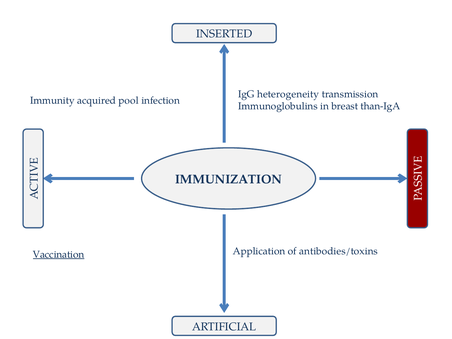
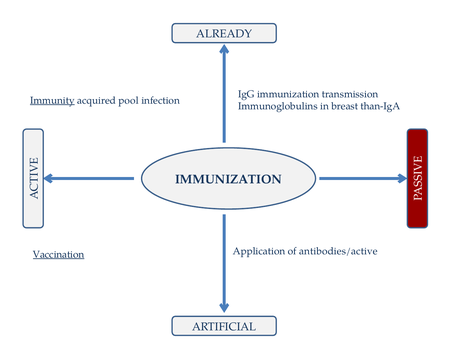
INSERTED: INSERTED -> ALREADY
IgG heterogeneity: heterogeneity -> immunization
Immunity underline: none -> present
antibodies/toxins: antibodies/toxins -> antibodies/active
